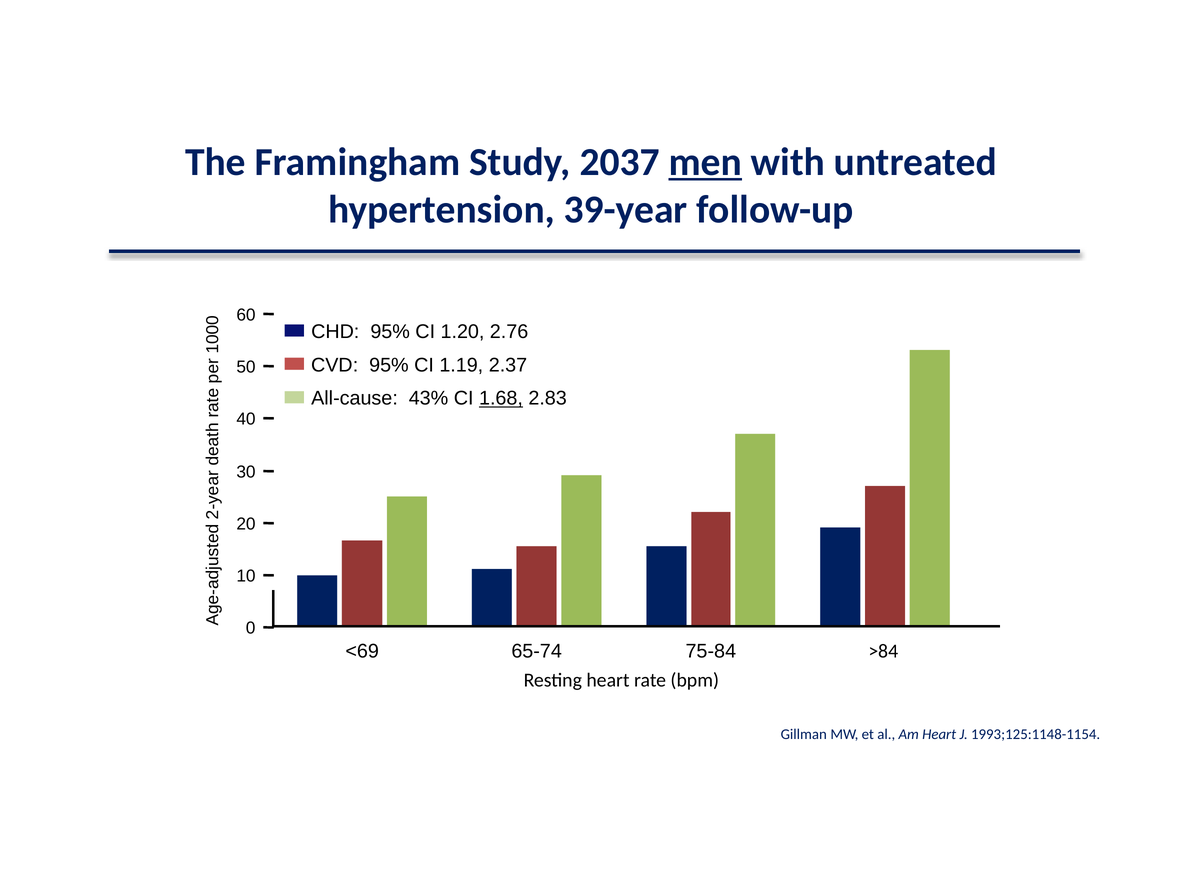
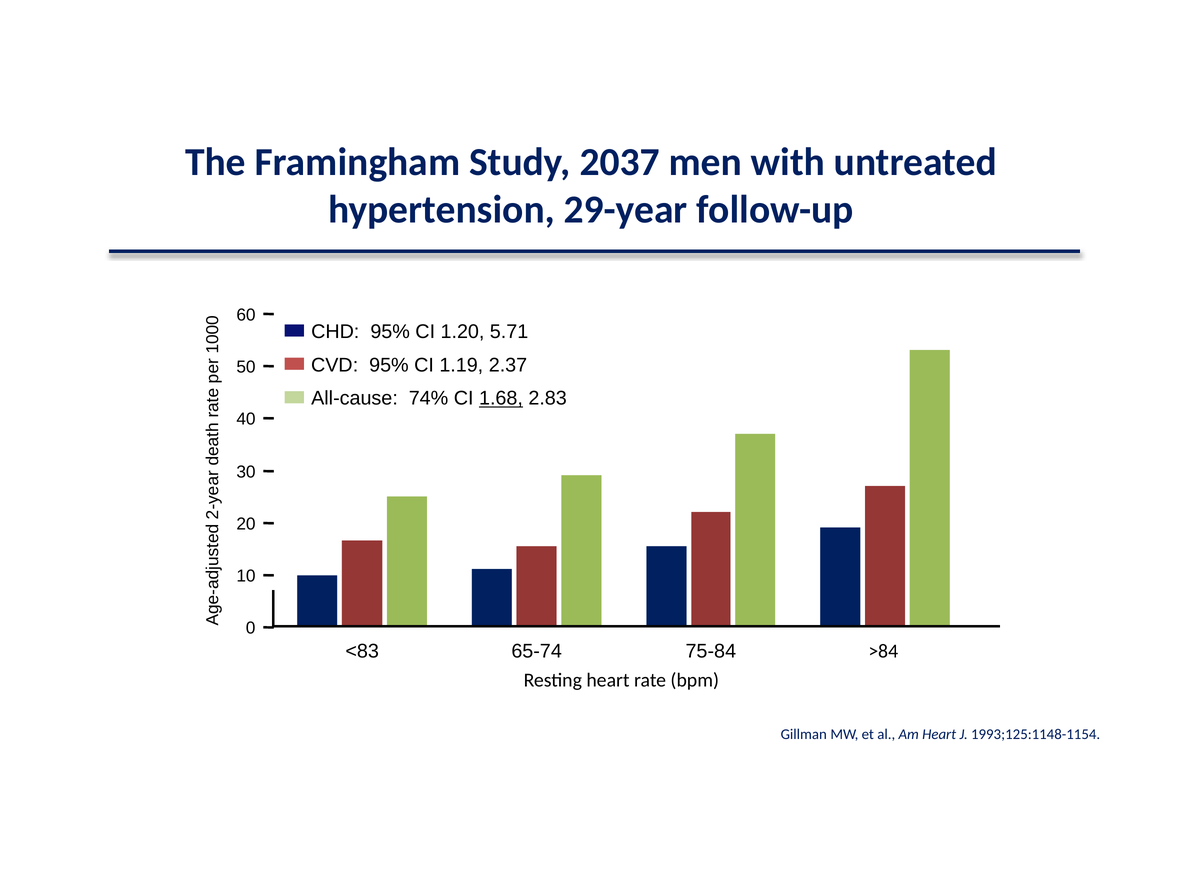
men underline: present -> none
39-year: 39-year -> 29-year
2.76: 2.76 -> 5.71
43%: 43% -> 74%
<69: <69 -> <83
